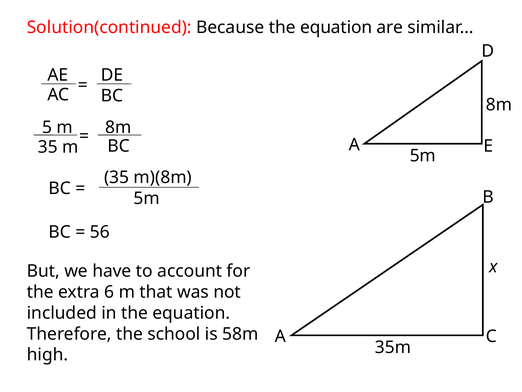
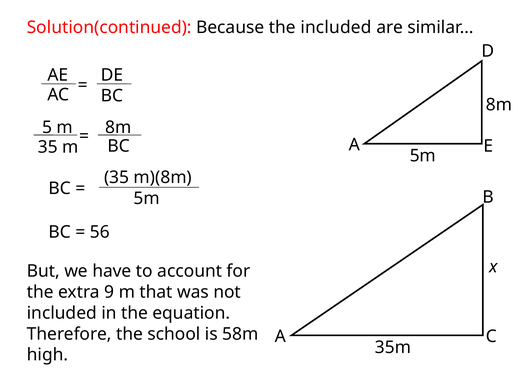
Because the equation: equation -> included
6: 6 -> 9
